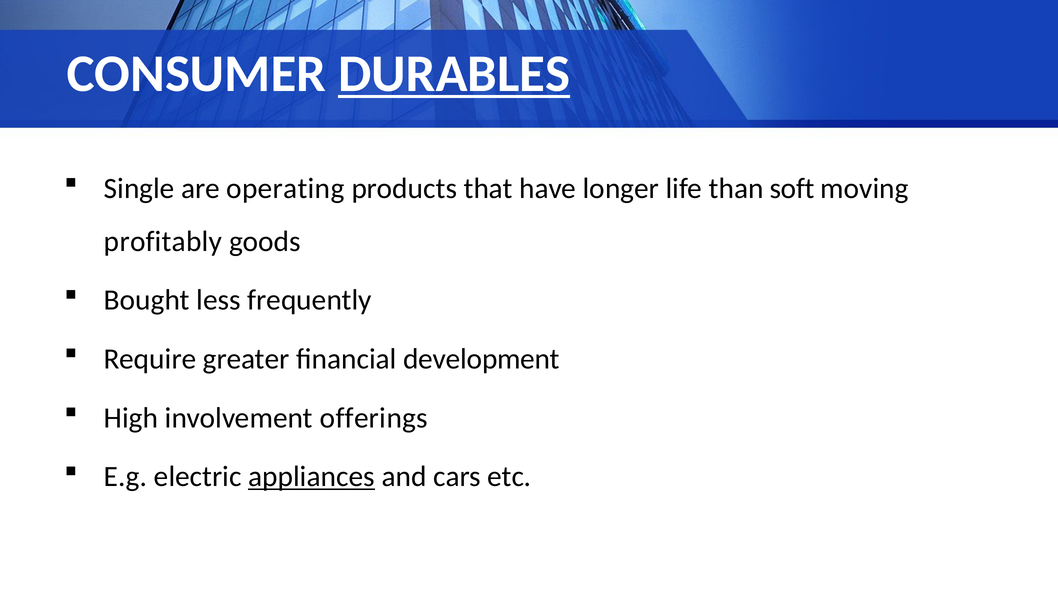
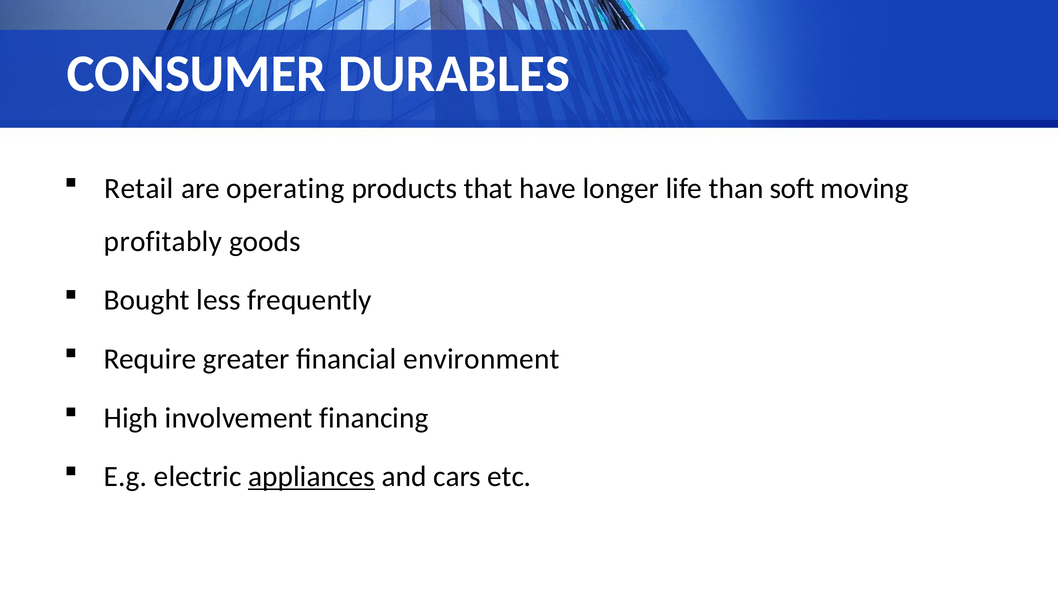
DURABLES underline: present -> none
Single: Single -> Retail
development: development -> environment
offerings: offerings -> financing
